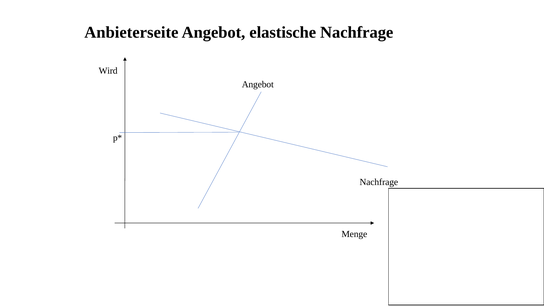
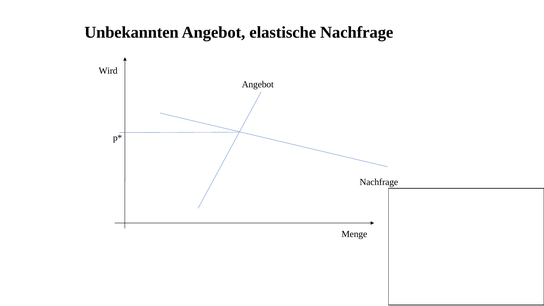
Anbieterseite: Anbieterseite -> Unbekannten
